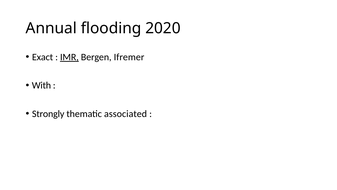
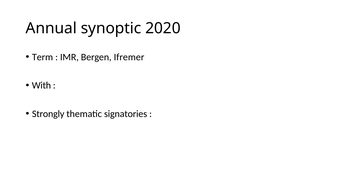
flooding: flooding -> synoptic
Exact: Exact -> Term
IMR underline: present -> none
associated: associated -> signatories
